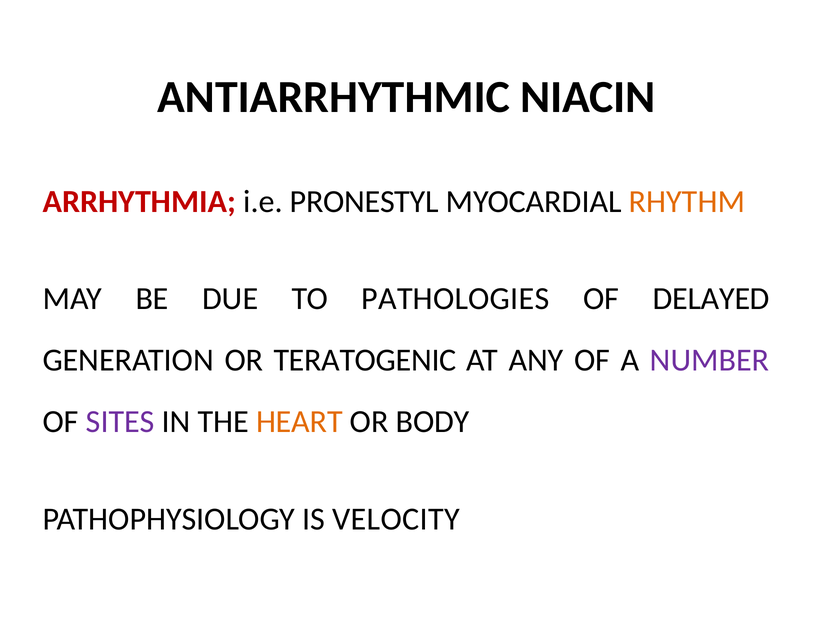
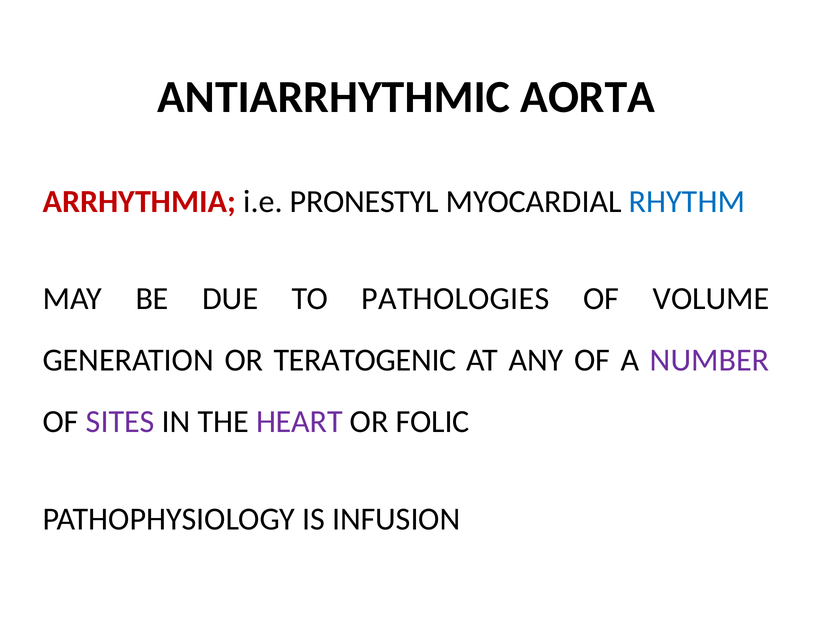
NIACIN: NIACIN -> AORTA
RHYTHM colour: orange -> blue
DELAYED: DELAYED -> VOLUME
HEART colour: orange -> purple
BODY: BODY -> FOLIC
VELOCITY: VELOCITY -> INFUSION
